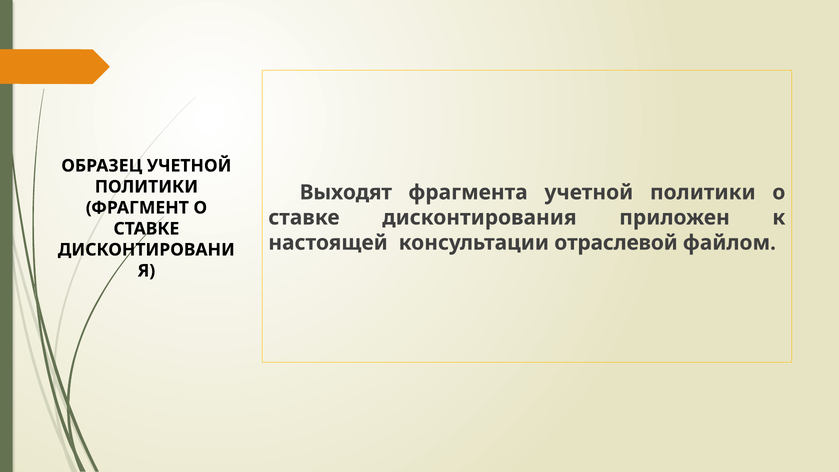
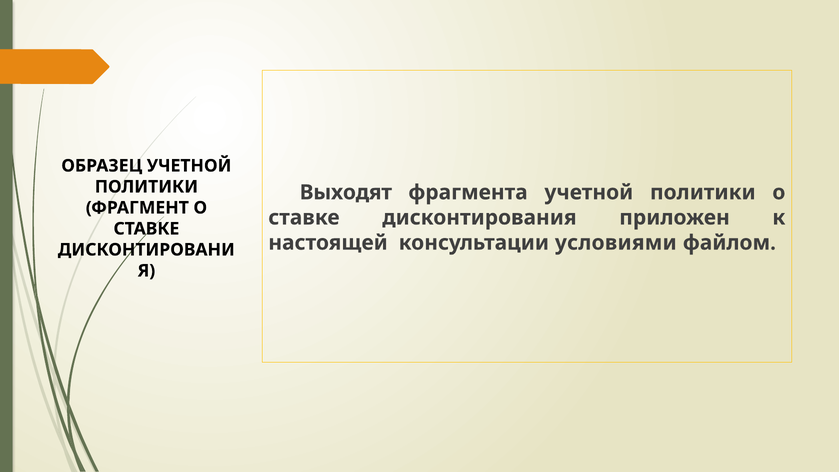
отраслевой: отраслевой -> условиями
